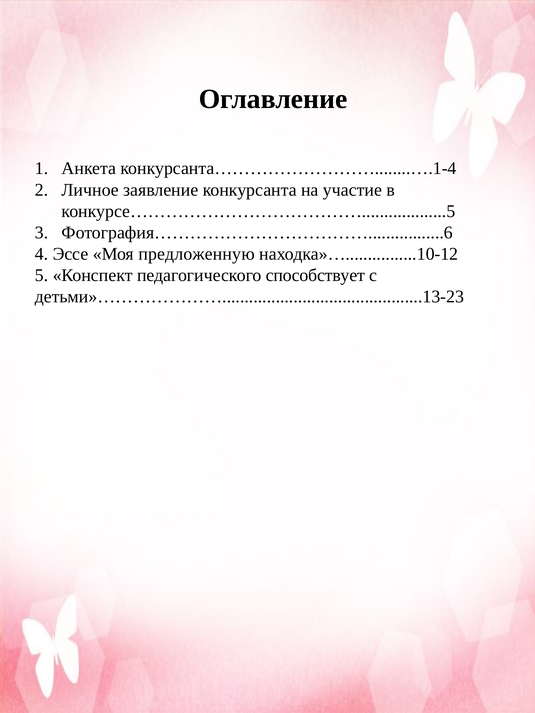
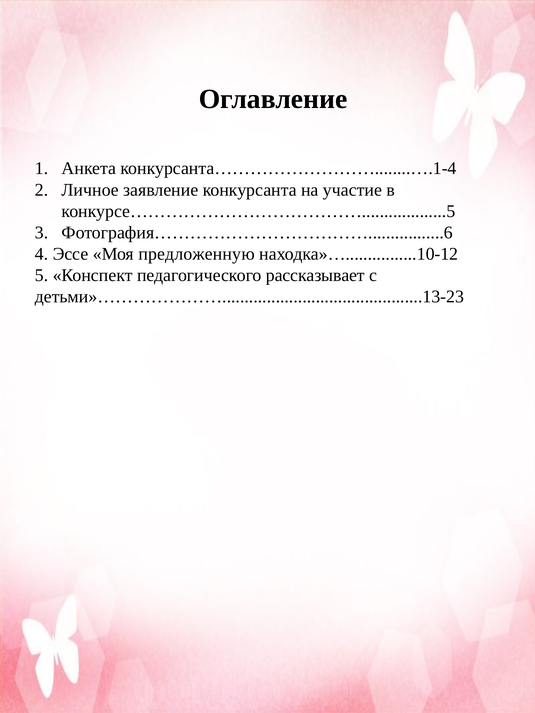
способствует: способствует -> рассказывает
